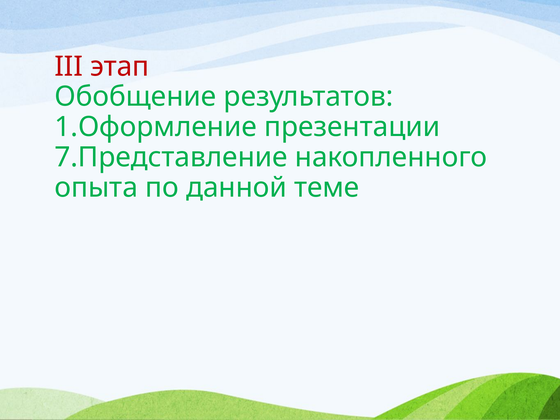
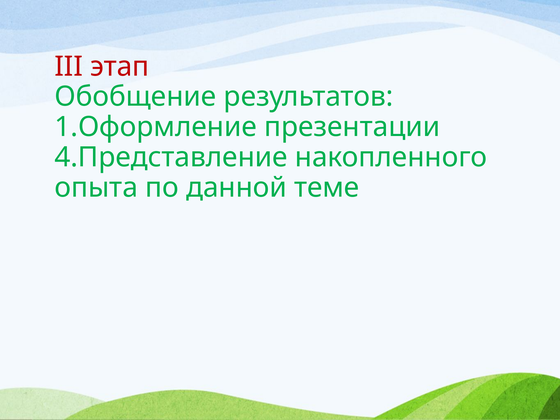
7.Представление: 7.Представление -> 4.Представление
